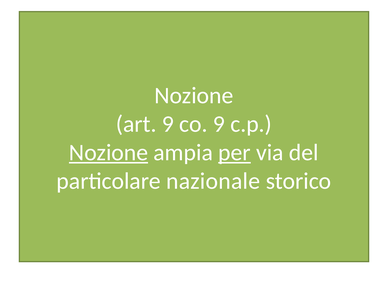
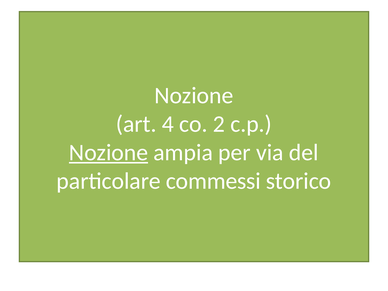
art 9: 9 -> 4
co 9: 9 -> 2
per underline: present -> none
nazionale: nazionale -> commessi
